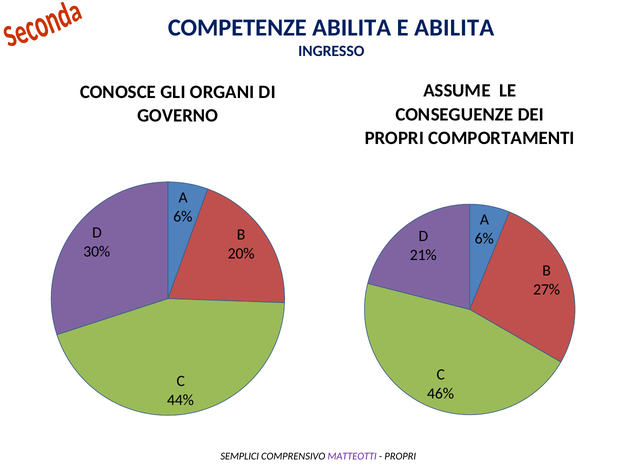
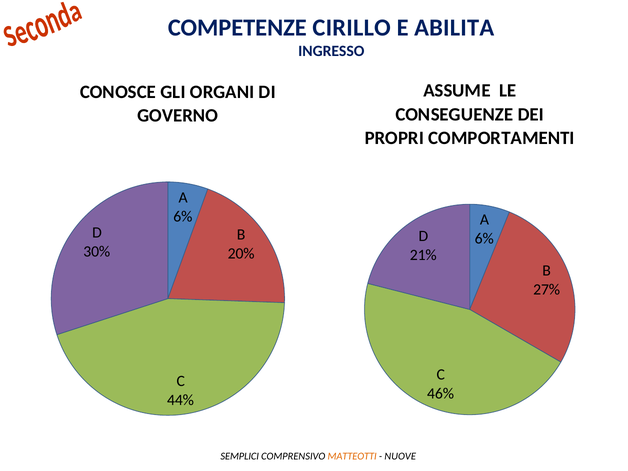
COMPETENZE ABILITA: ABILITA -> CIRILLO
MATTEOTTI colour: purple -> orange
PROPRI at (400, 457): PROPRI -> NUOVE
